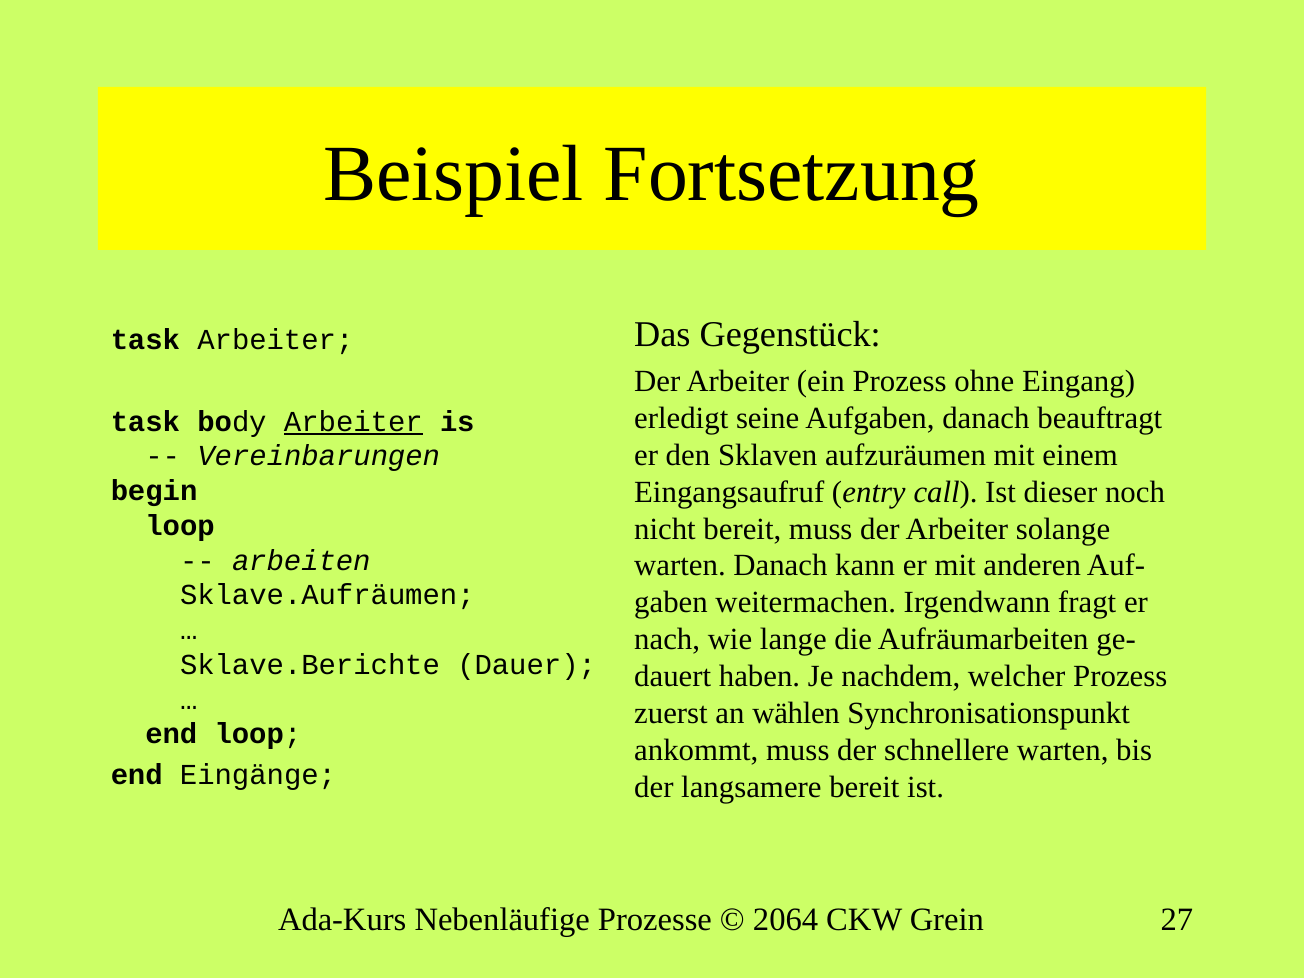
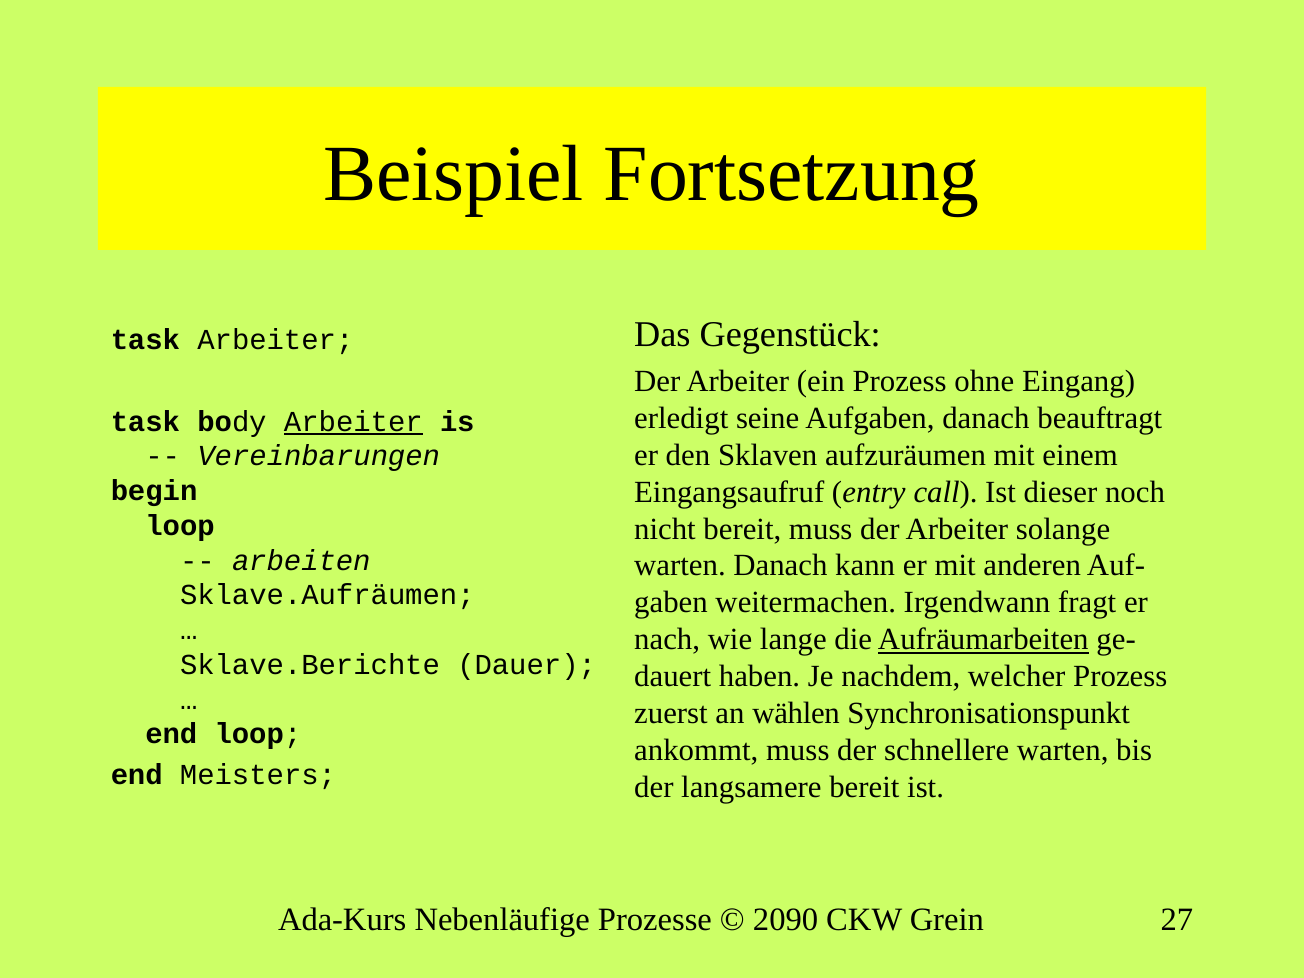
Aufräumarbeiten underline: none -> present
Eingänge: Eingänge -> Meisters
2064: 2064 -> 2090
